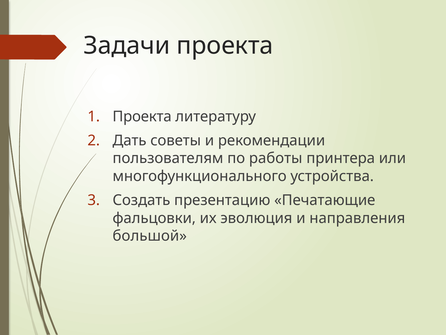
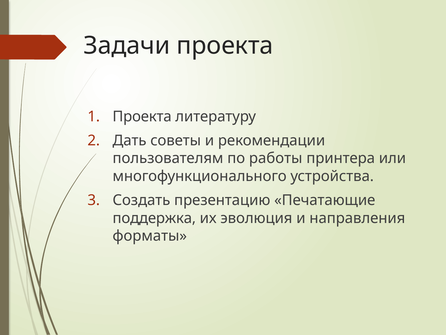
фальцовки: фальцовки -> поддержка
большой: большой -> форматы
